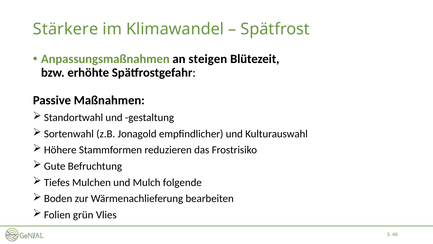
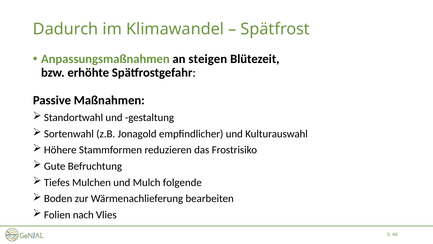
Stärkere: Stärkere -> Dadurch
grün: grün -> nach
